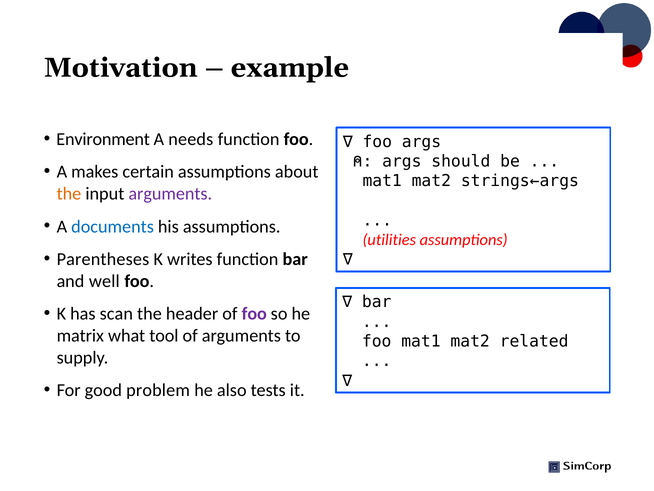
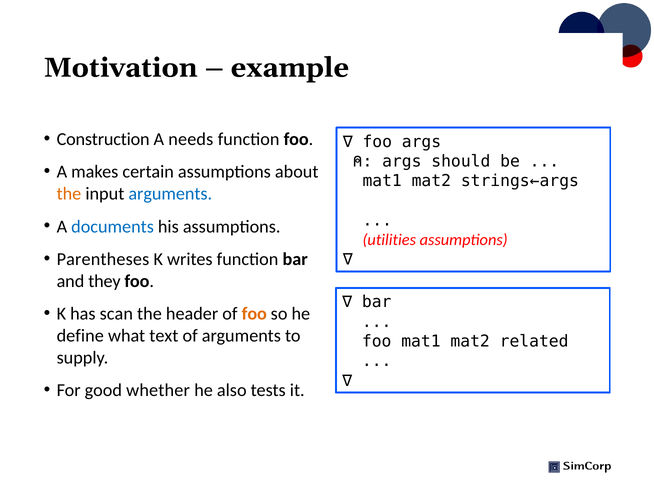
Environment: Environment -> Construction
arguments at (170, 194) colour: purple -> blue
well: well -> they
foo at (254, 314) colour: purple -> orange
matrix: matrix -> define
tool: tool -> text
problem: problem -> whether
